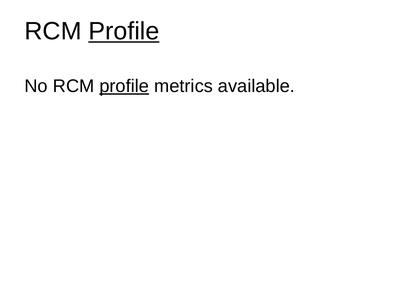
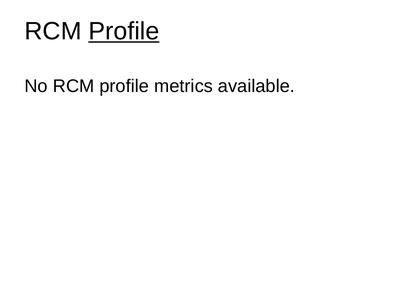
profile at (124, 86) underline: present -> none
